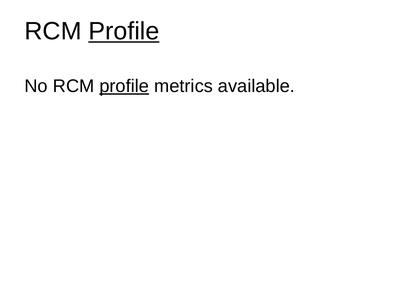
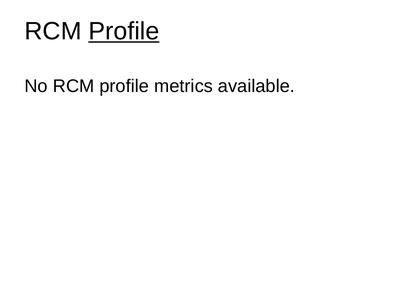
profile at (124, 86) underline: present -> none
